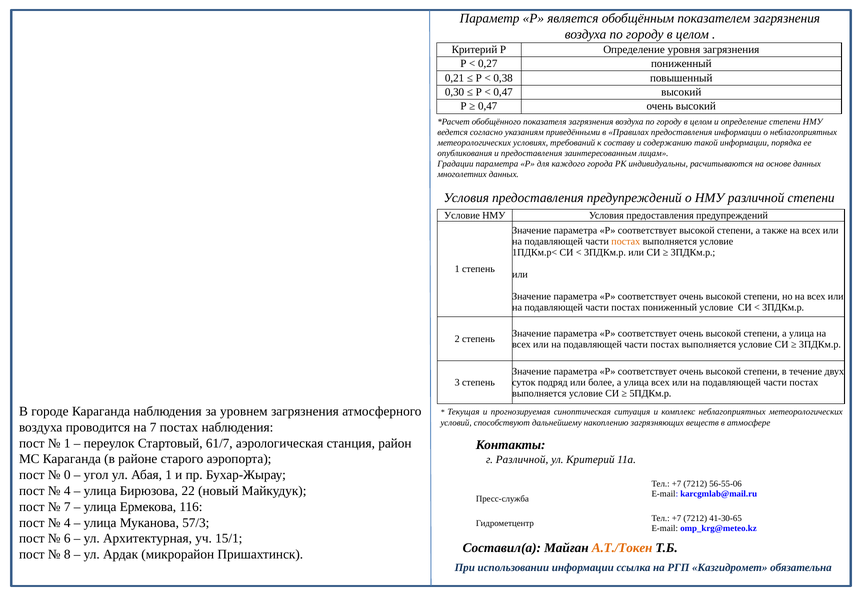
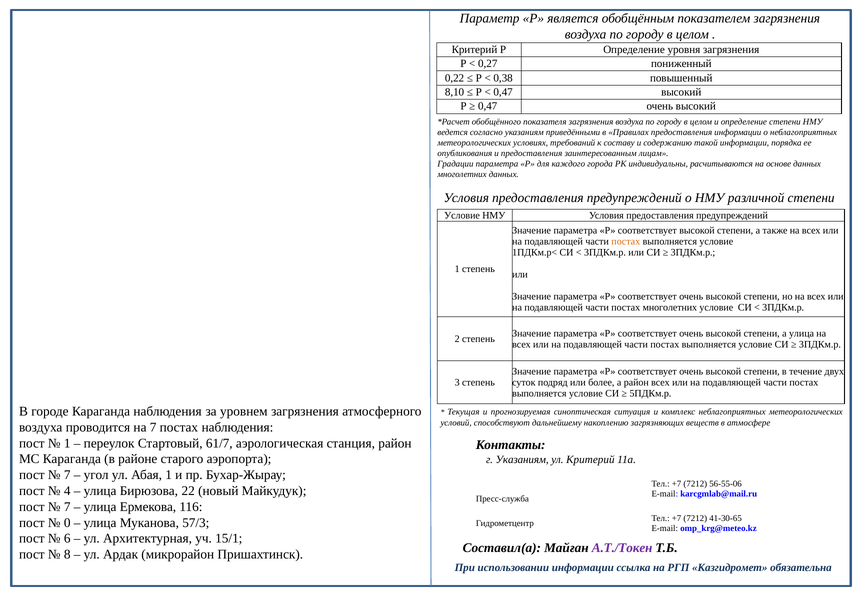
0,21: 0,21 -> 0,22
0,30: 0,30 -> 8,10
постах пониженный: пониженный -> многолетних
более а улица: улица -> район
г Различной: Различной -> Указаниям
0 at (67, 476): 0 -> 7
4 at (67, 523): 4 -> 0
А.Т./Токен colour: orange -> purple
